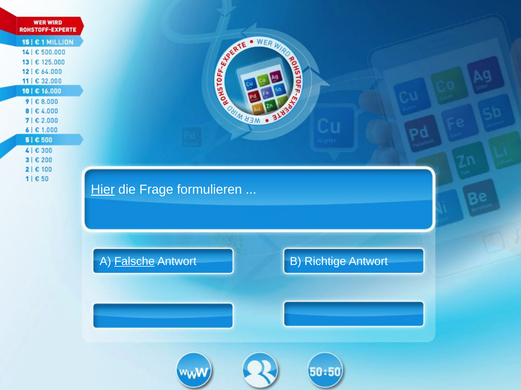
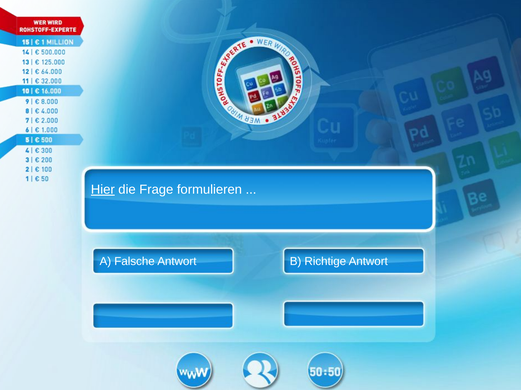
Falsche underline: present -> none
